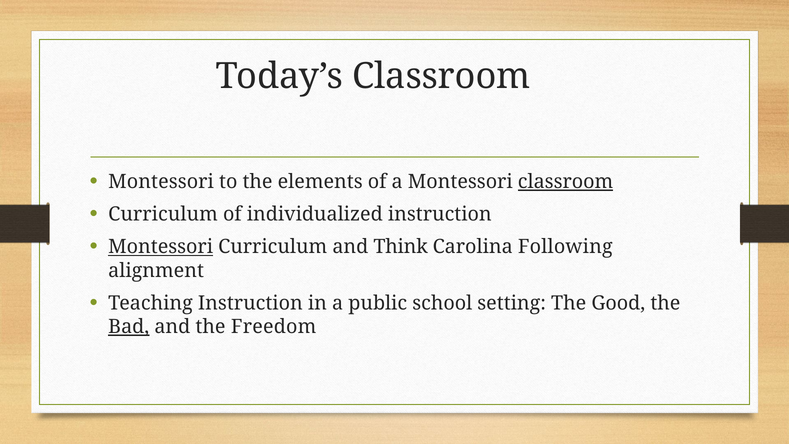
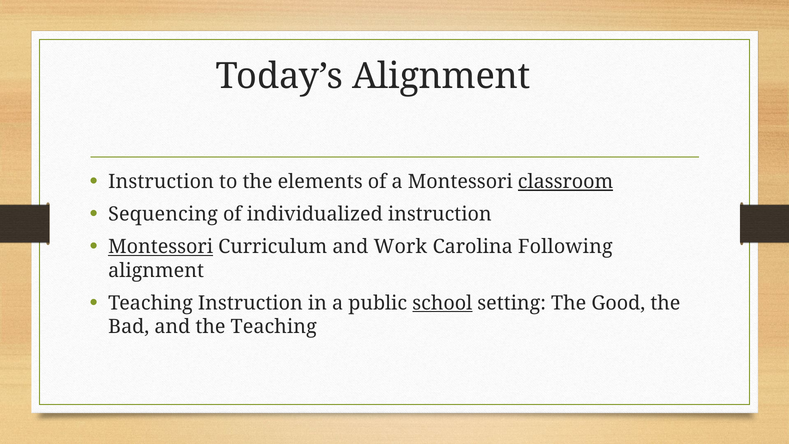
Today’s Classroom: Classroom -> Alignment
Montessori at (161, 182): Montessori -> Instruction
Curriculum at (163, 214): Curriculum -> Sequencing
Think: Think -> Work
school underline: none -> present
Bad underline: present -> none
the Freedom: Freedom -> Teaching
